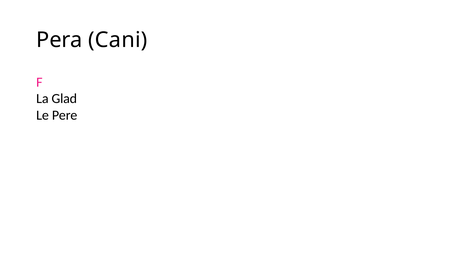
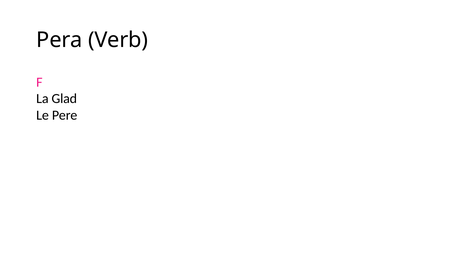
Cani: Cani -> Verb
